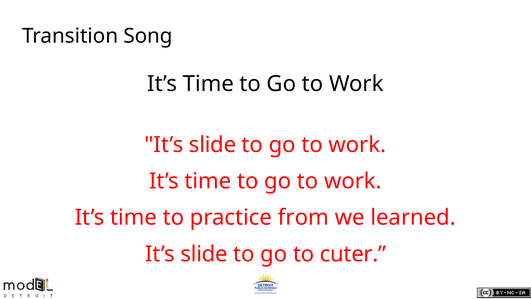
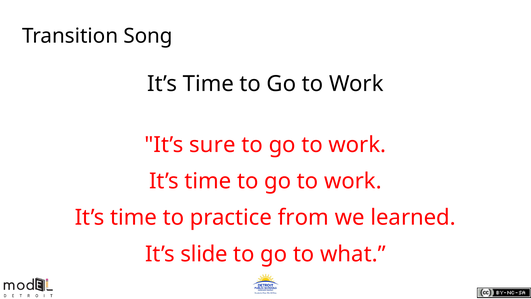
slide at (213, 145): slide -> sure
cuter: cuter -> what
